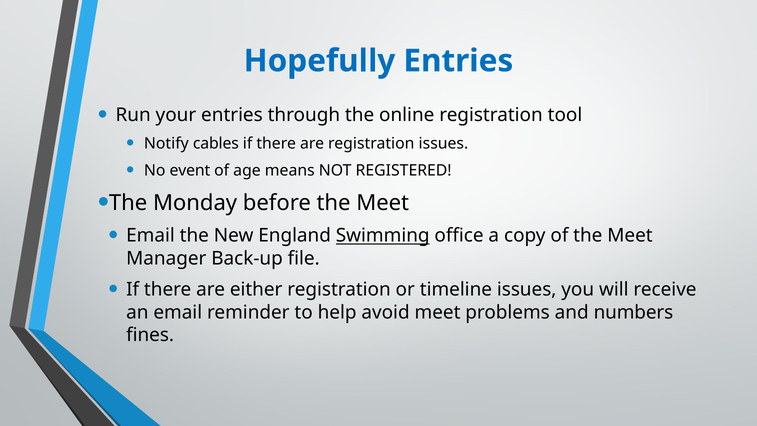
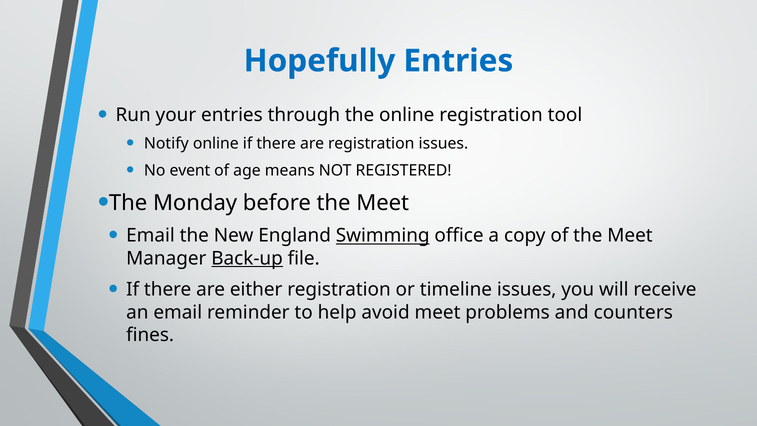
Notify cables: cables -> online
Back-up underline: none -> present
numbers: numbers -> counters
